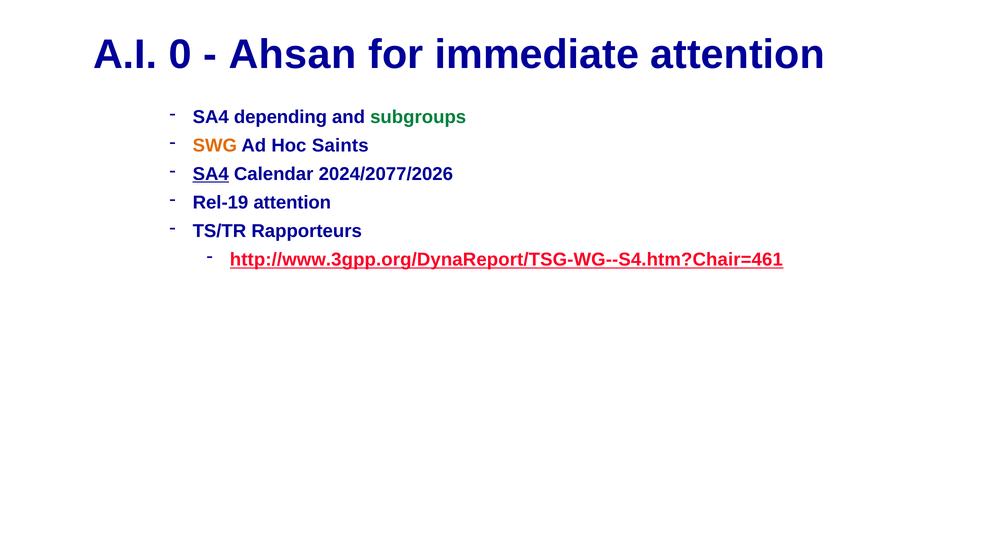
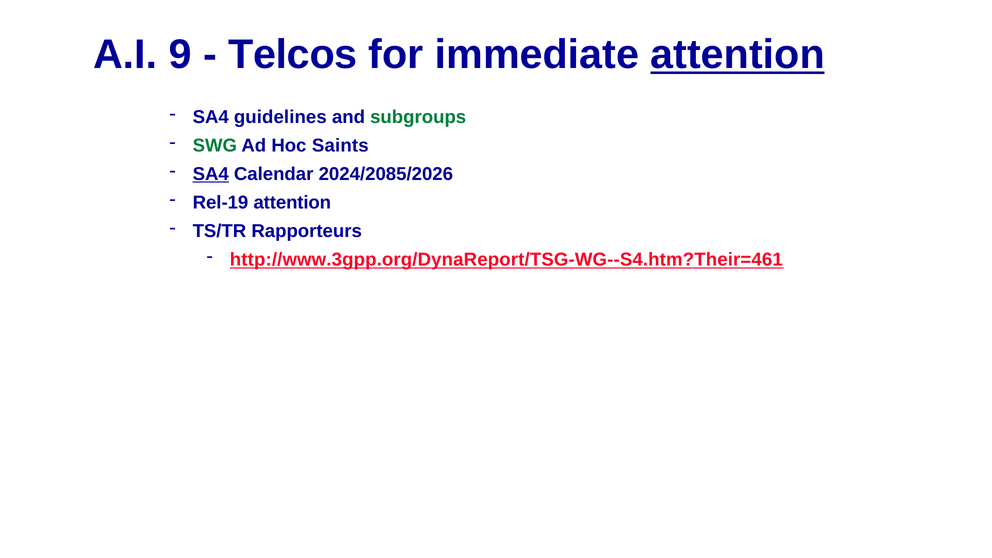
0: 0 -> 9
Ahsan: Ahsan -> Telcos
attention at (738, 55) underline: none -> present
depending: depending -> guidelines
SWG colour: orange -> green
2024/2077/2026: 2024/2077/2026 -> 2024/2085/2026
http://www.3gpp.org/DynaReport/TSG-WG--S4.htm?Chair=461: http://www.3gpp.org/DynaReport/TSG-WG--S4.htm?Chair=461 -> http://www.3gpp.org/DynaReport/TSG-WG--S4.htm?Their=461
